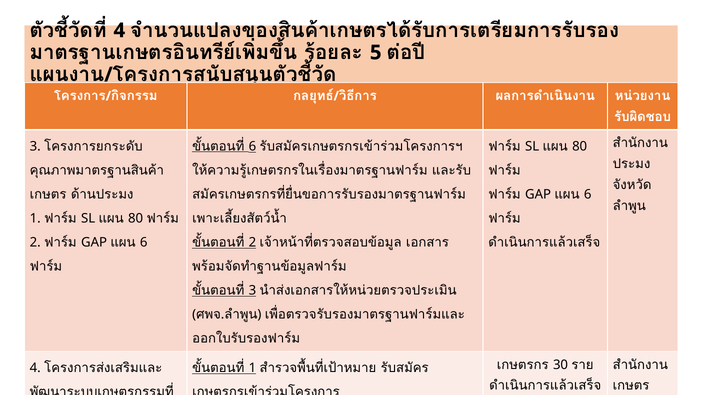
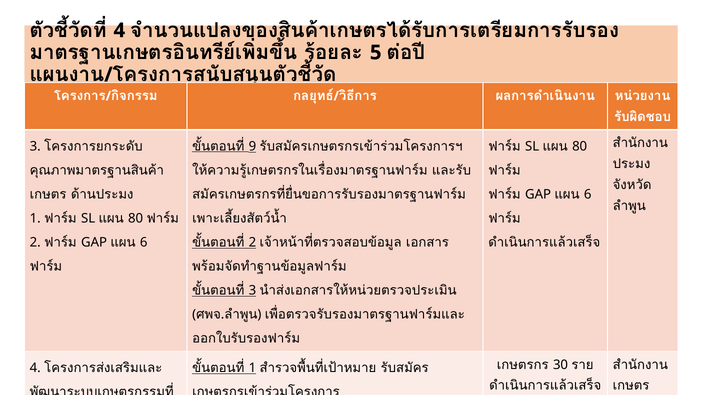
6 at (253, 146): 6 -> 9
